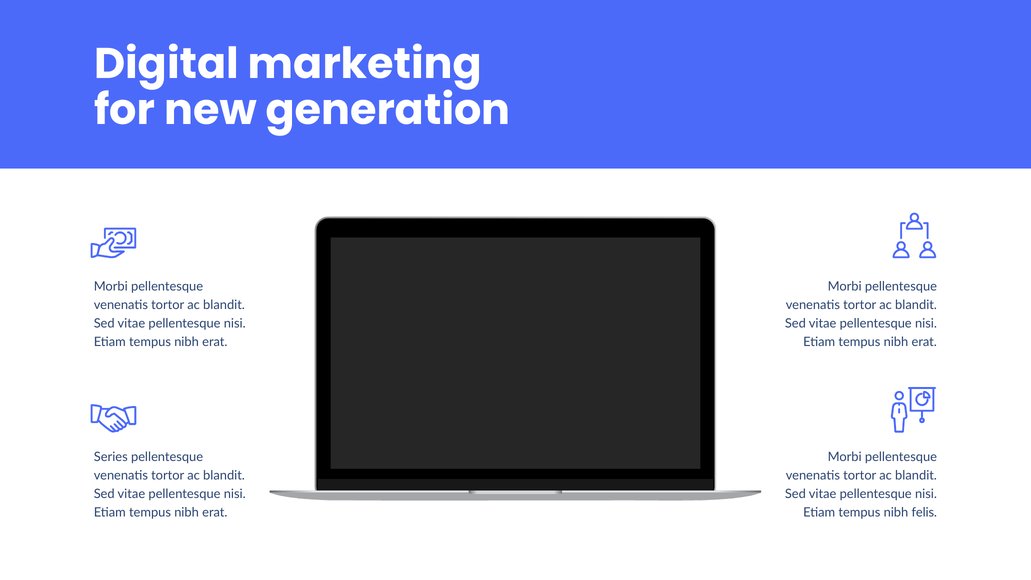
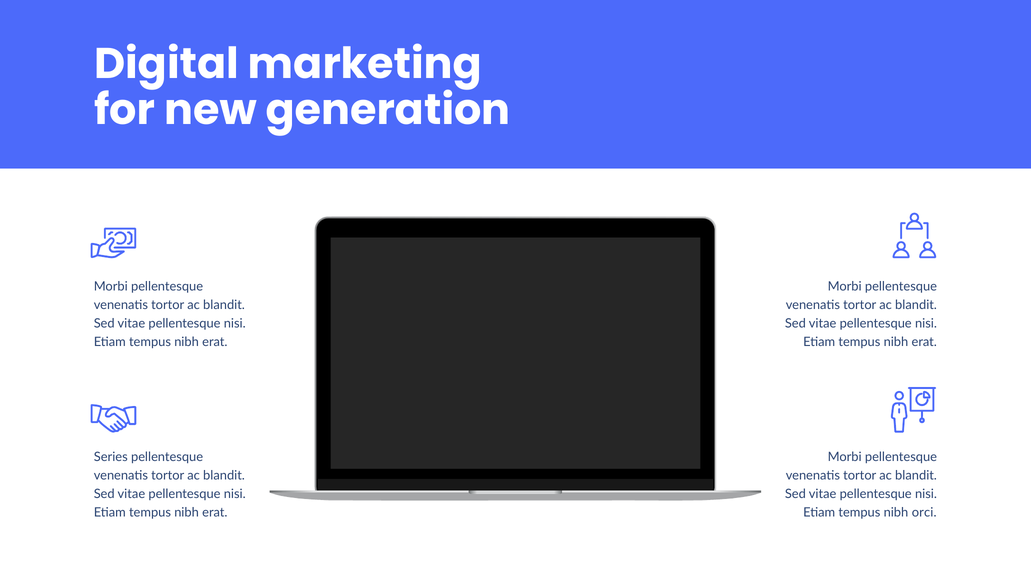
felis: felis -> orci
